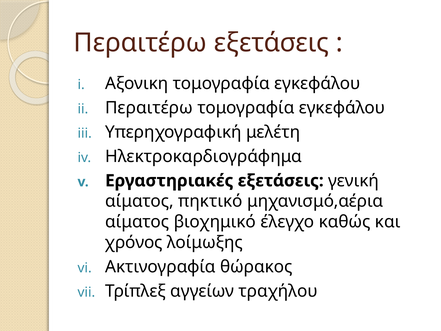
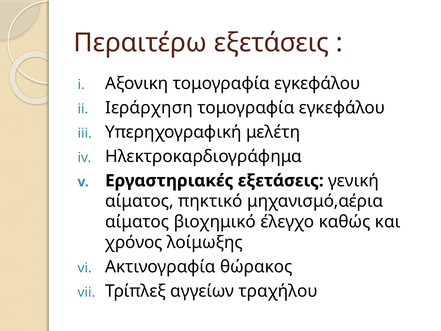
Περαιτέρω at (149, 108): Περαιτέρω -> Ιεράρχηση
